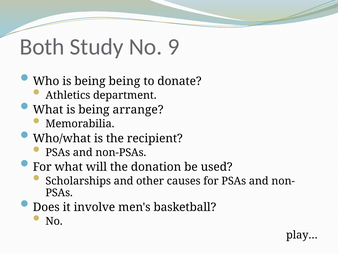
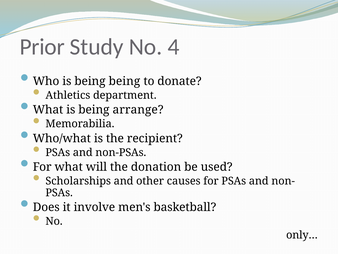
Both: Both -> Prior
9: 9 -> 4
play…: play… -> only…
